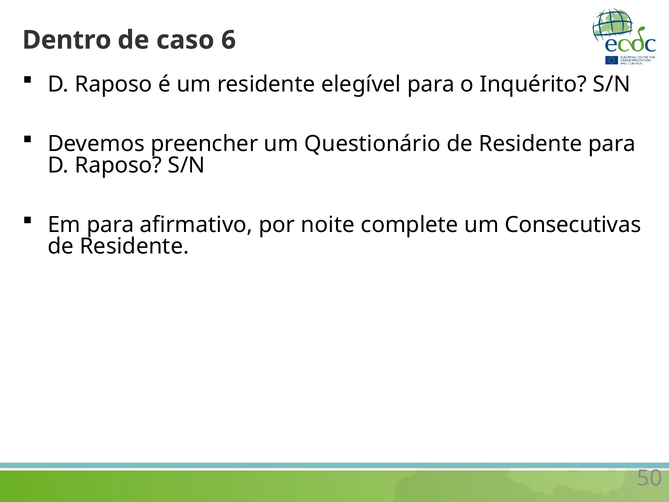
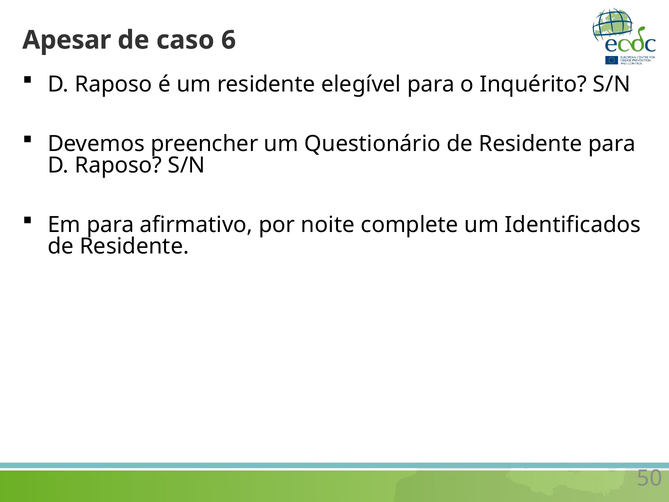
Dentro: Dentro -> Apesar
Consecutivas: Consecutivas -> Identificados
